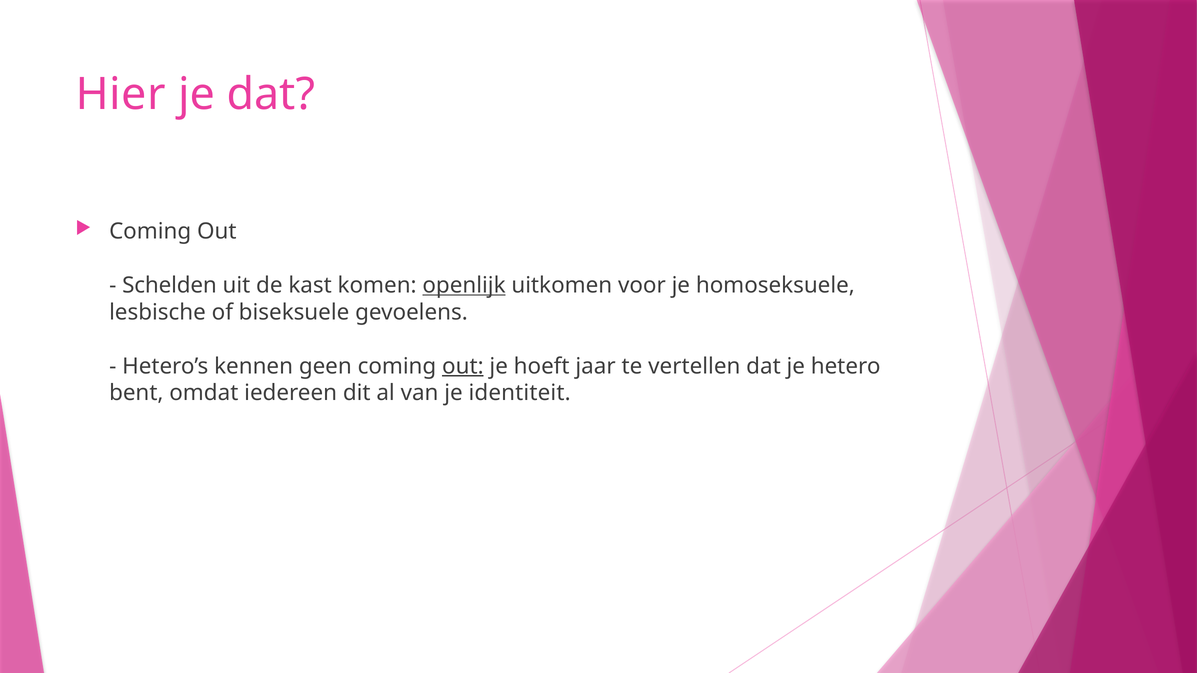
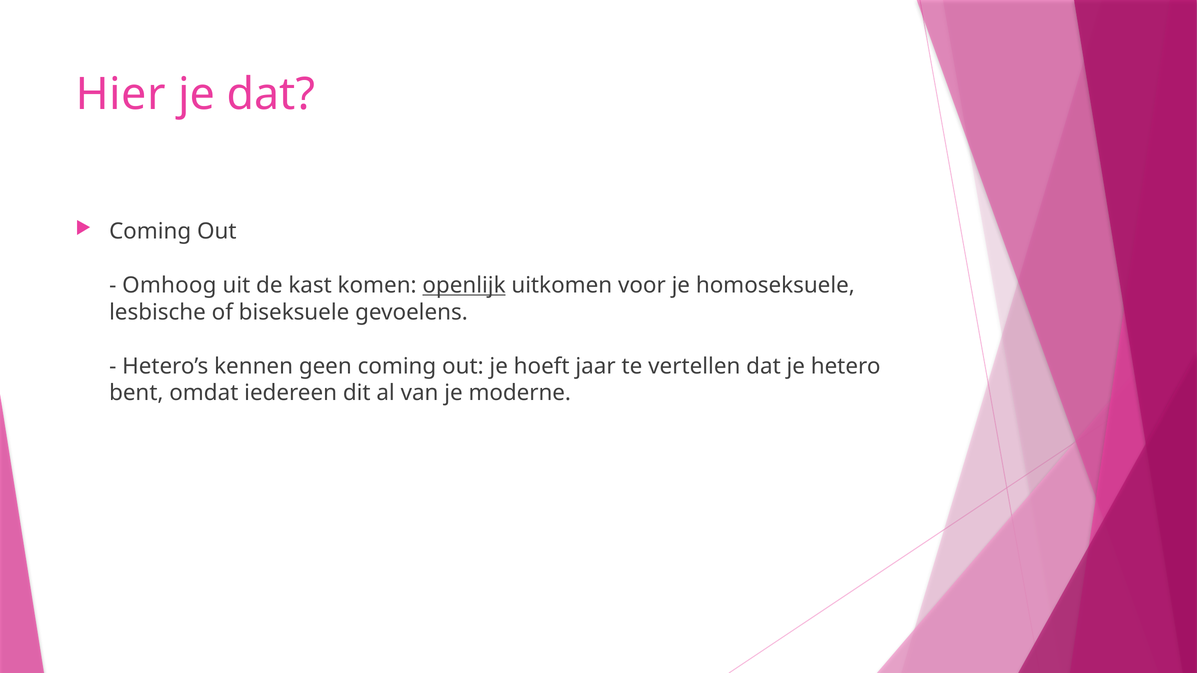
Schelden: Schelden -> Omhoog
out at (463, 366) underline: present -> none
identiteit: identiteit -> moderne
